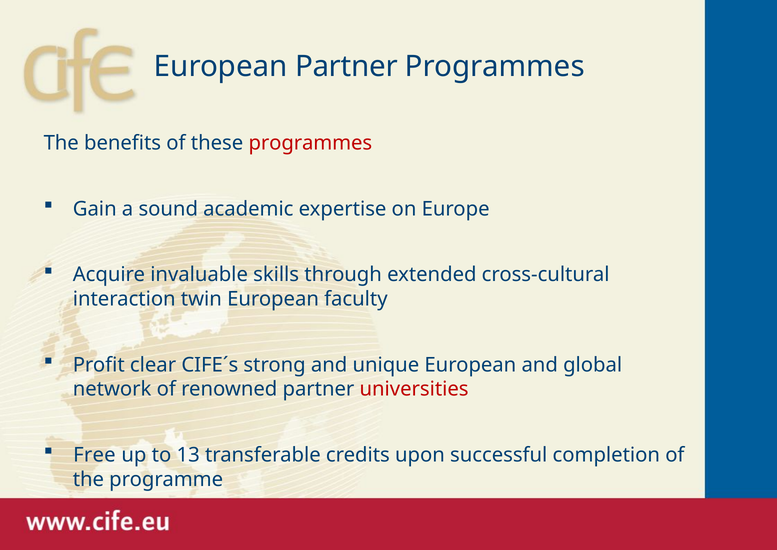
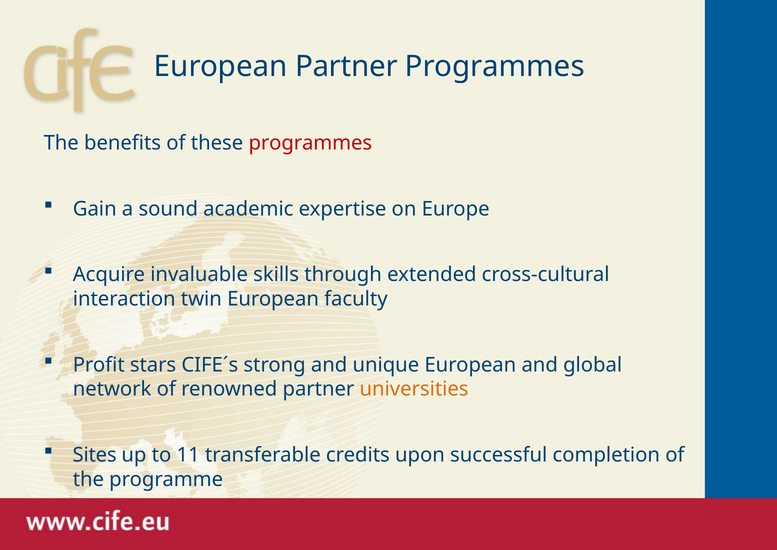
clear: clear -> stars
universities colour: red -> orange
Free: Free -> Sites
13: 13 -> 11
